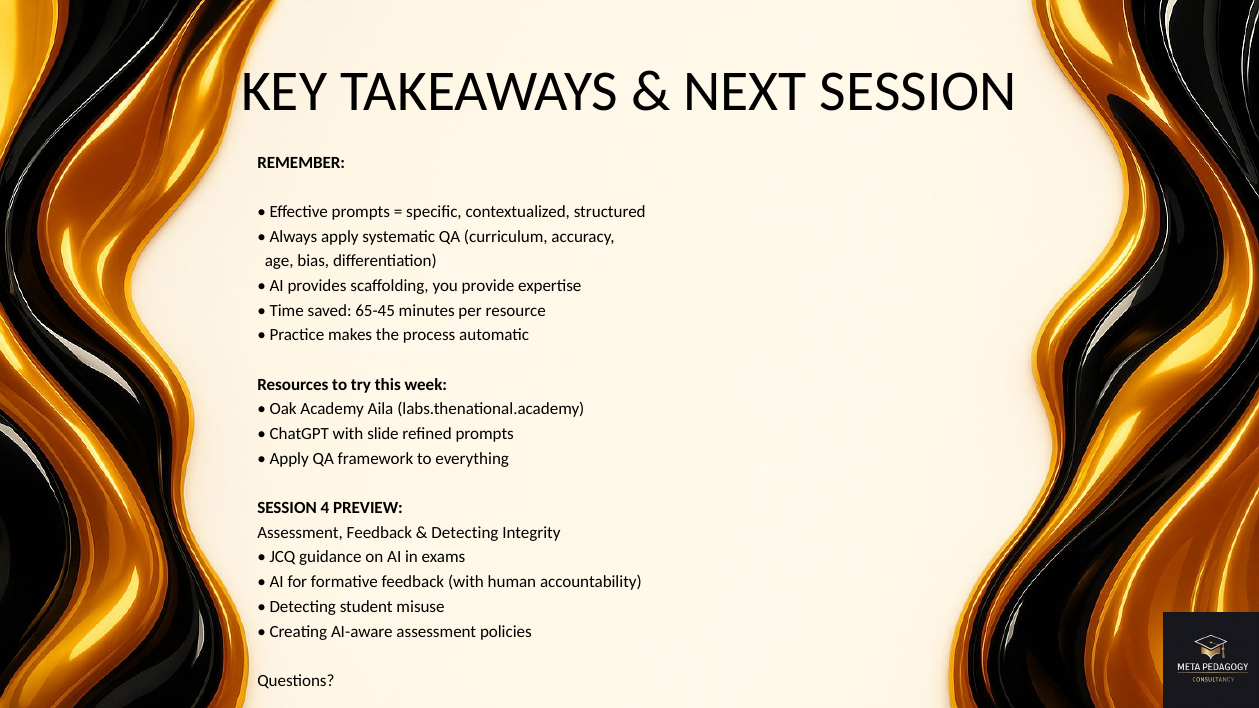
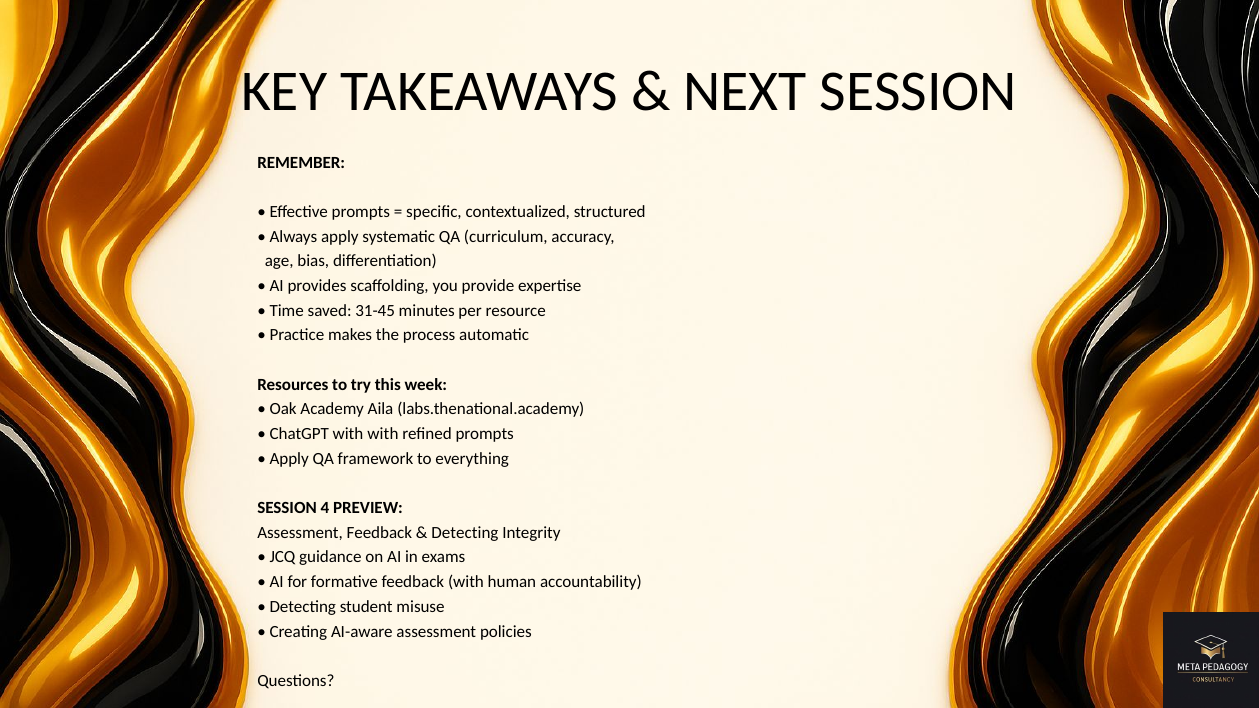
65-45: 65-45 -> 31-45
with slide: slide -> with
